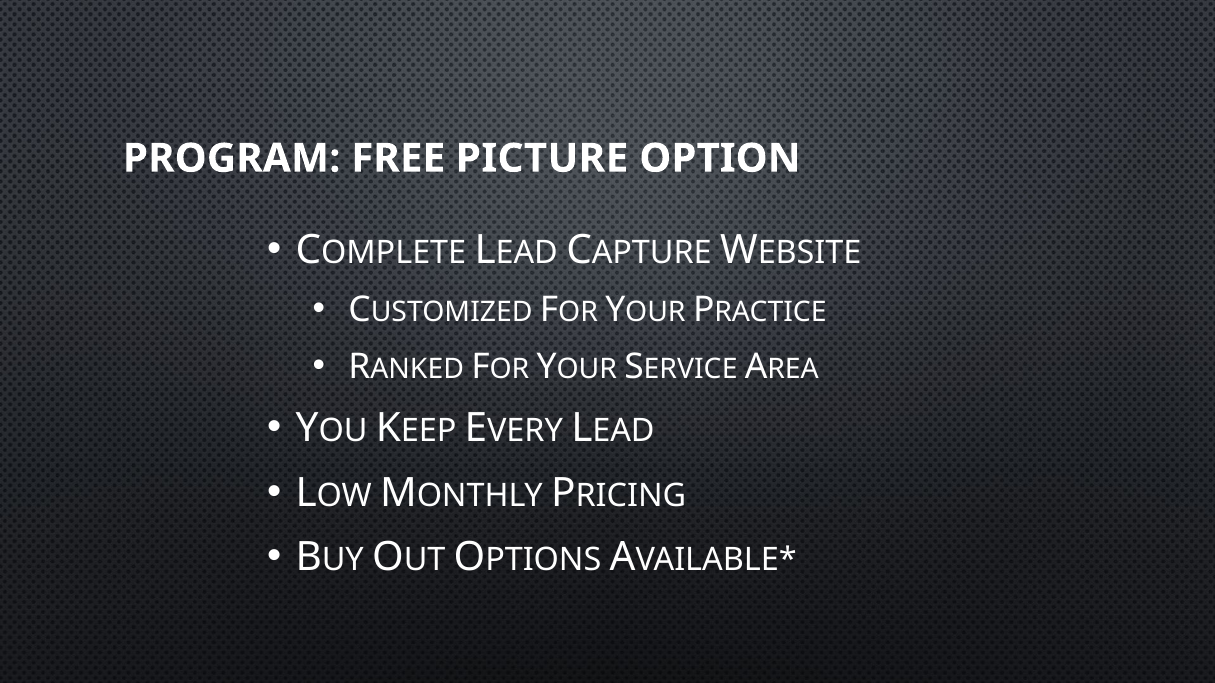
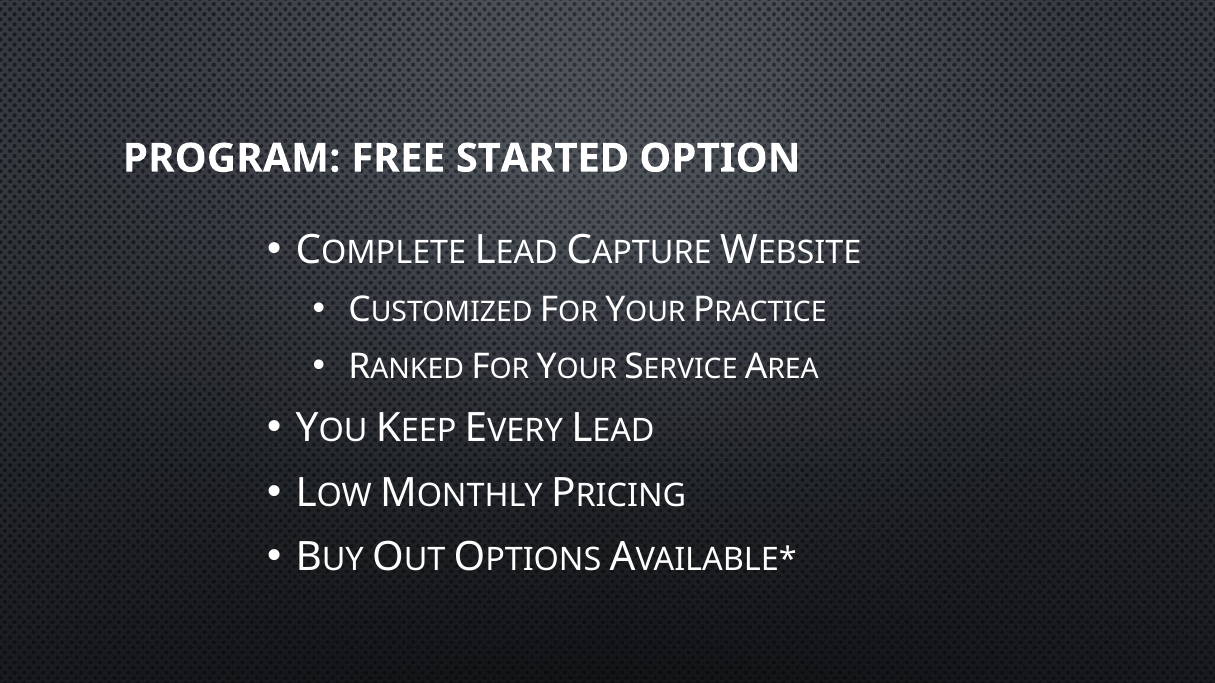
PICTURE: PICTURE -> STARTED
